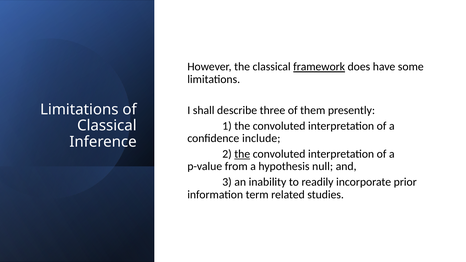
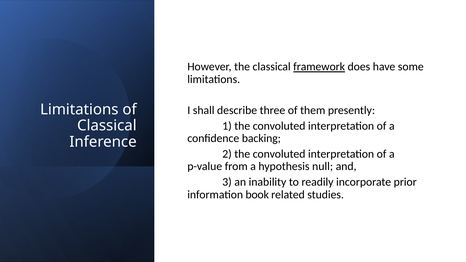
include: include -> backing
the at (242, 154) underline: present -> none
term: term -> book
